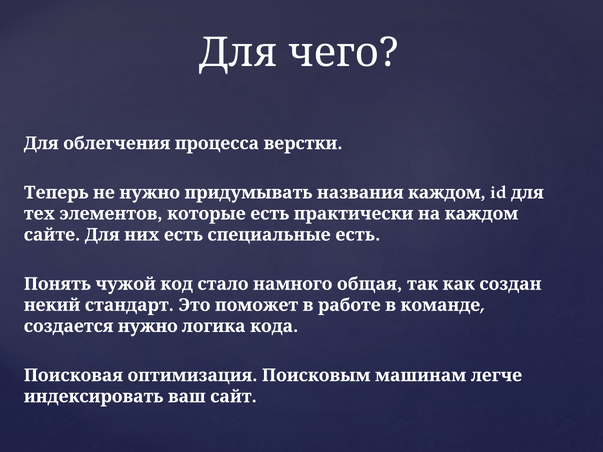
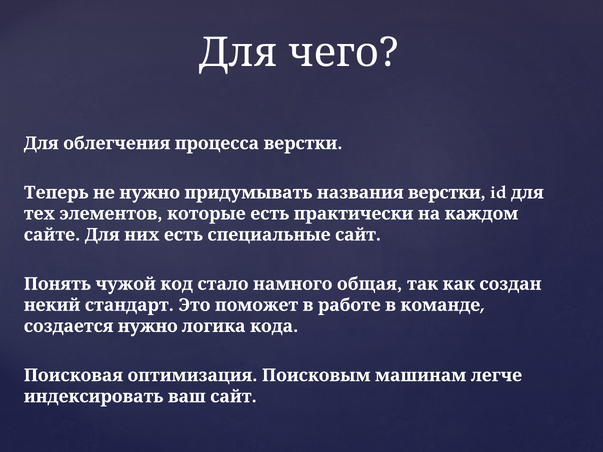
названия каждом: каждом -> верстки
специальные есть: есть -> сайт
